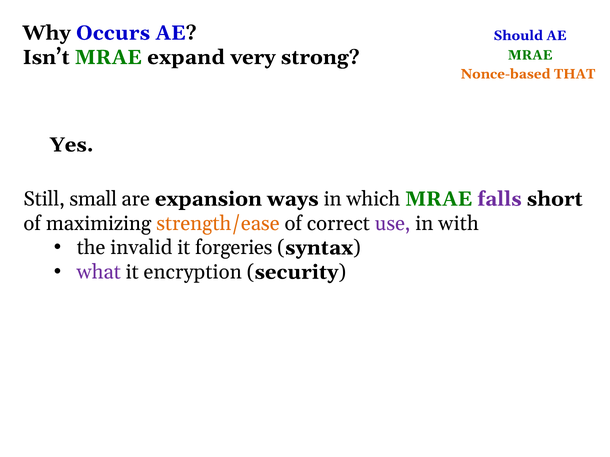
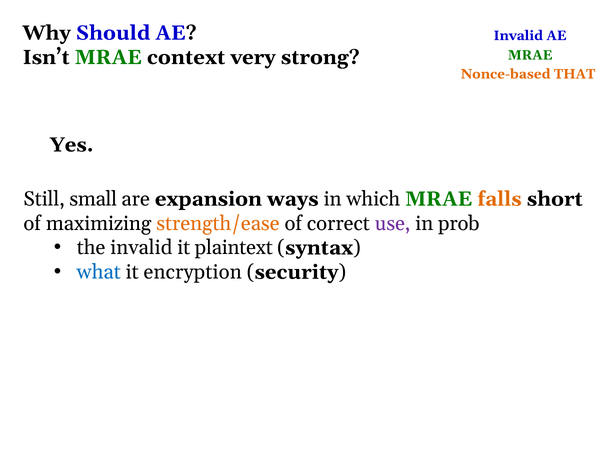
Occurs: Occurs -> Should
Should at (518, 36): Should -> Invalid
expand: expand -> context
falls colour: purple -> orange
with: with -> prob
forgeries: forgeries -> plaintext
what colour: purple -> blue
